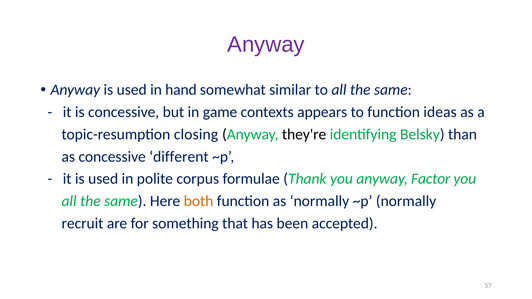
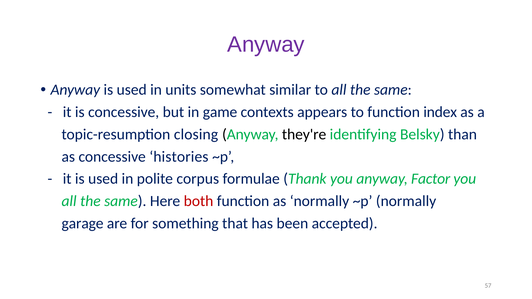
hand: hand -> units
ideas: ideas -> index
different: different -> histories
both colour: orange -> red
recruit: recruit -> garage
